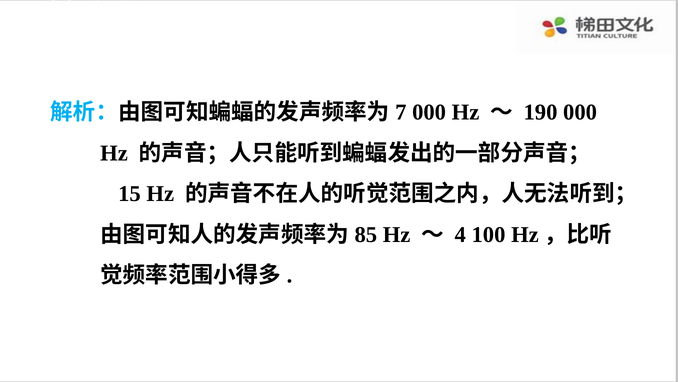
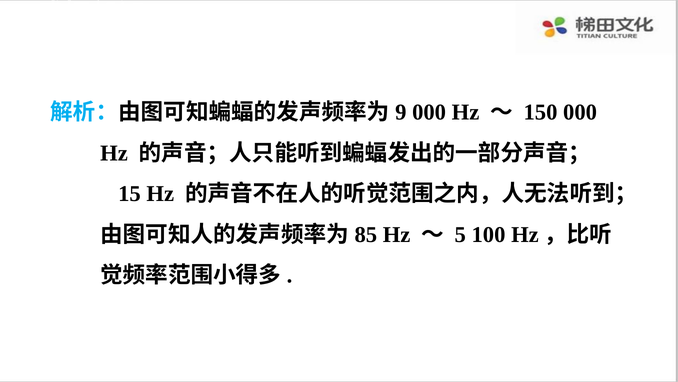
7: 7 -> 9
190: 190 -> 150
4: 4 -> 5
